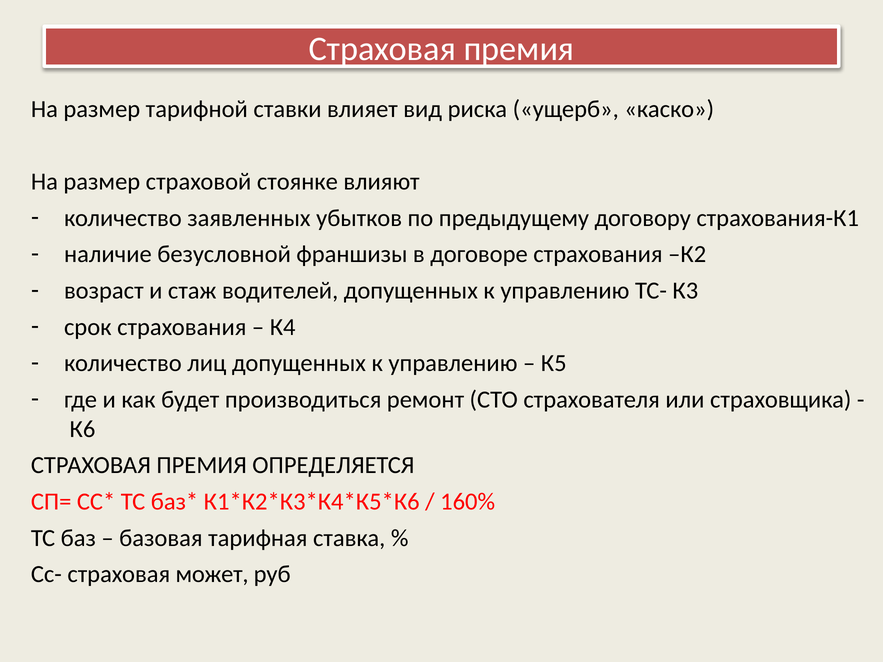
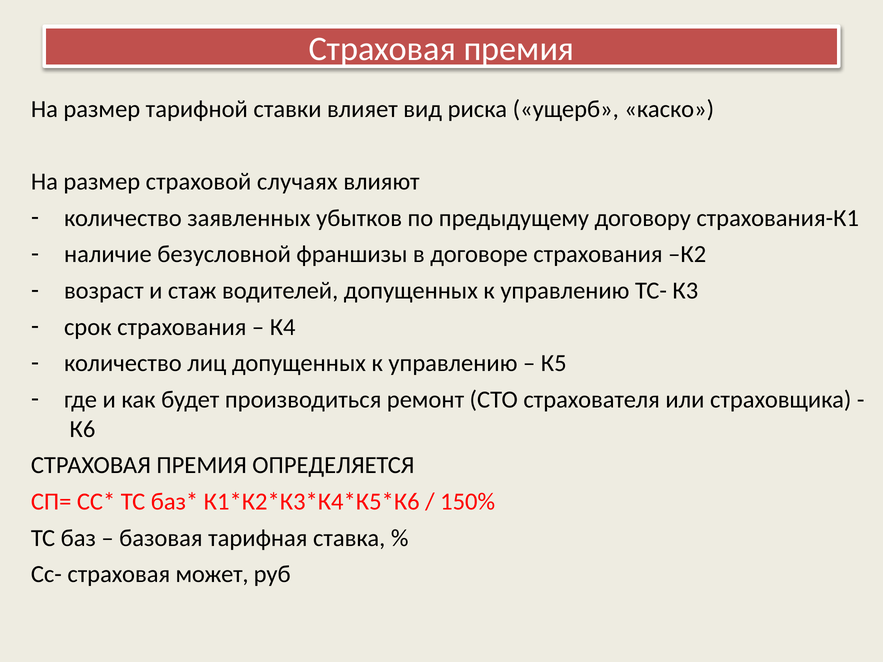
стоянке: стоянке -> случаях
160%: 160% -> 150%
